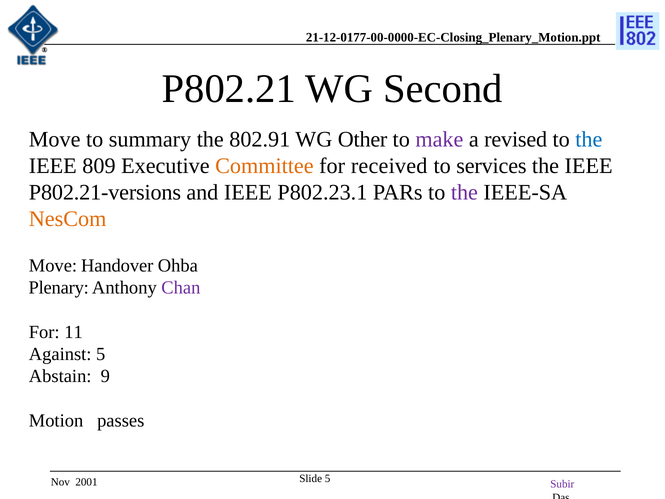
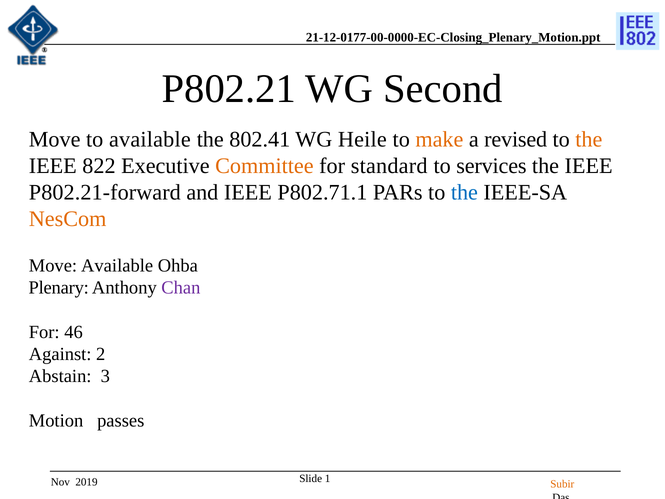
to summary: summary -> available
802.91: 802.91 -> 802.41
Other: Other -> Heile
make colour: purple -> orange
the at (589, 139) colour: blue -> orange
809: 809 -> 822
received: received -> standard
P802.21-versions: P802.21-versions -> P802.21-forward
P802.23.1: P802.23.1 -> P802.71.1
the at (464, 192) colour: purple -> blue
Move Handover: Handover -> Available
11: 11 -> 46
Against 5: 5 -> 2
9: 9 -> 3
Slide 5: 5 -> 1
2001: 2001 -> 2019
Subir colour: purple -> orange
